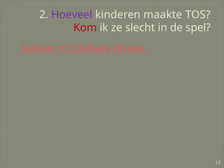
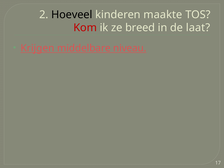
Hoeveel colour: purple -> black
slecht: slecht -> breed
spel: spel -> laat
Serieus: Serieus -> Krijgen
